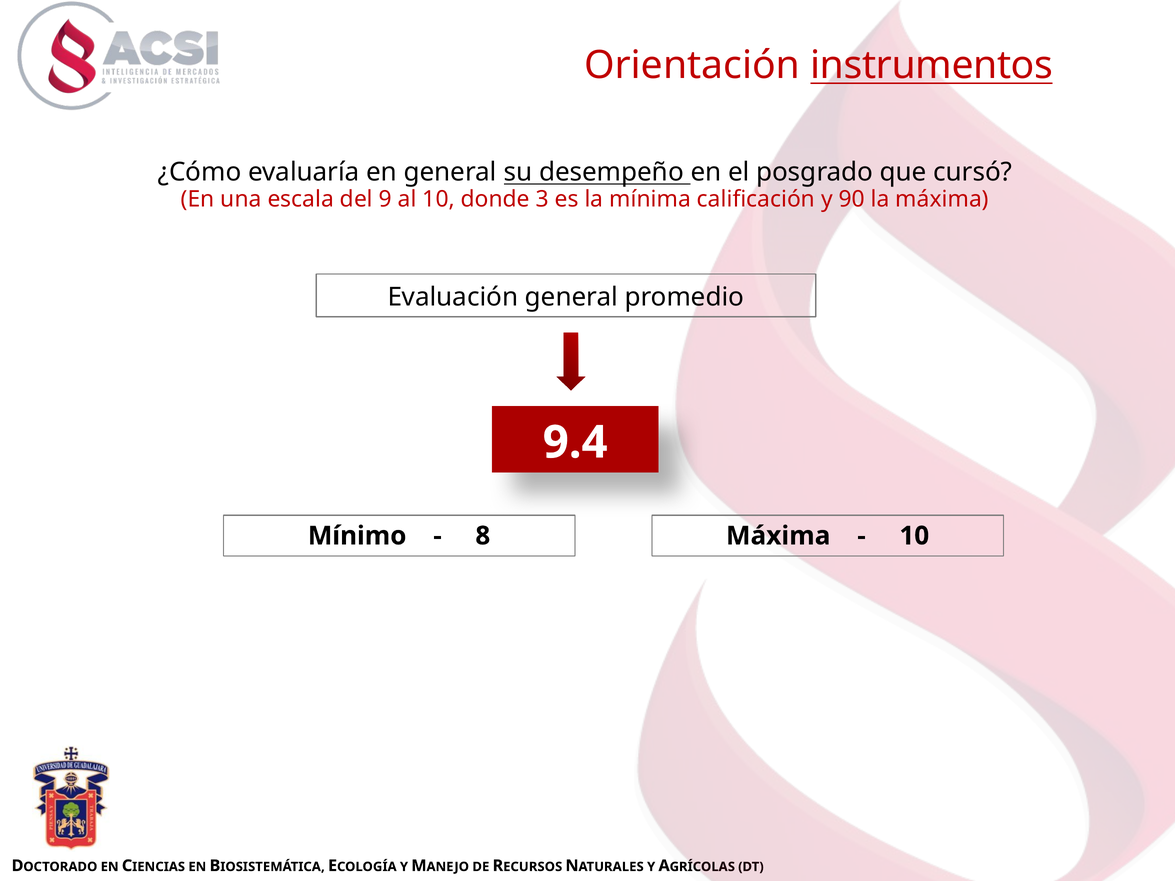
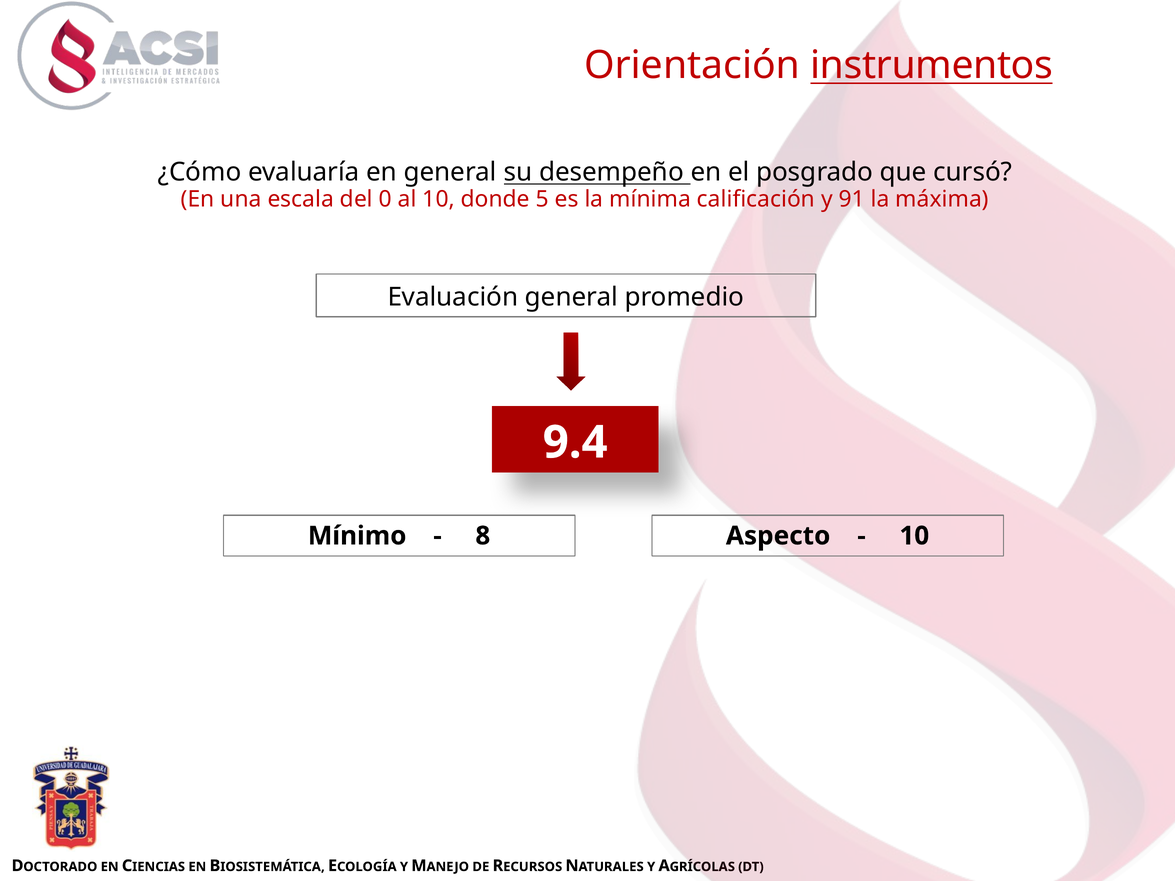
9: 9 -> 0
3: 3 -> 5
90: 90 -> 91
8 Máxima: Máxima -> Aspecto
